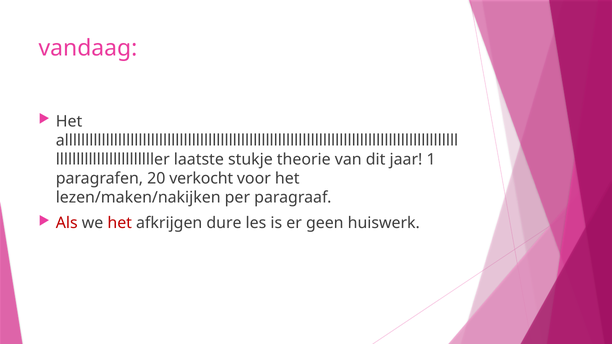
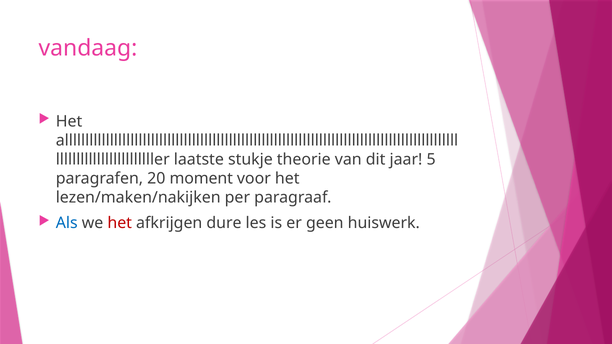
1: 1 -> 5
verkocht: verkocht -> moment
Als colour: red -> blue
